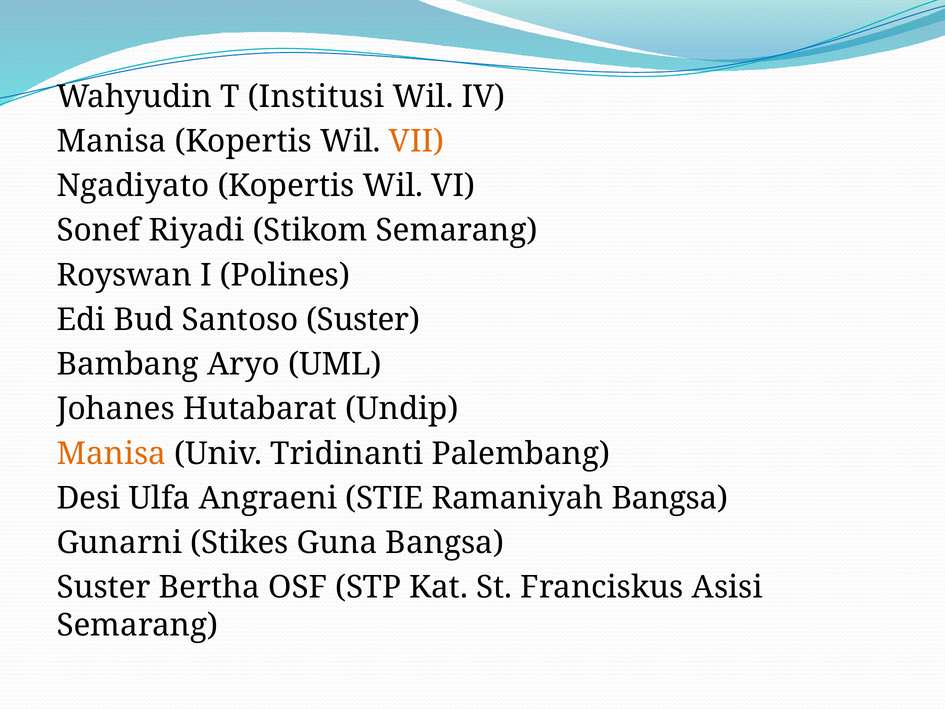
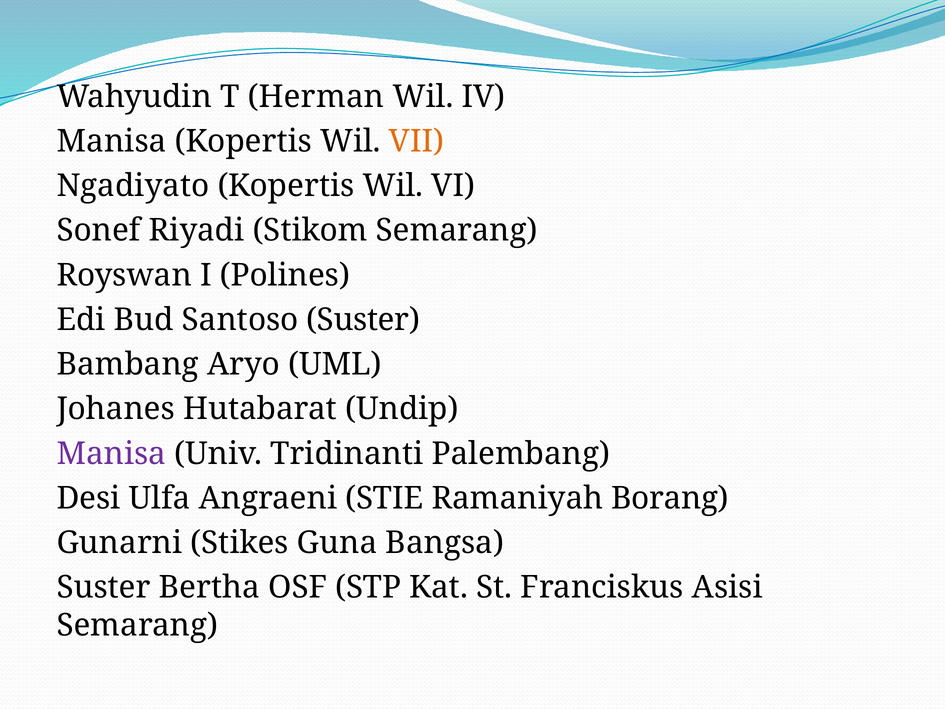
Institusi: Institusi -> Herman
Manisa at (111, 454) colour: orange -> purple
Ramaniyah Bangsa: Bangsa -> Borang
